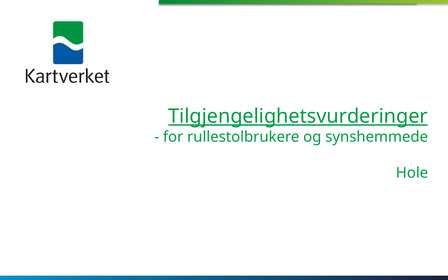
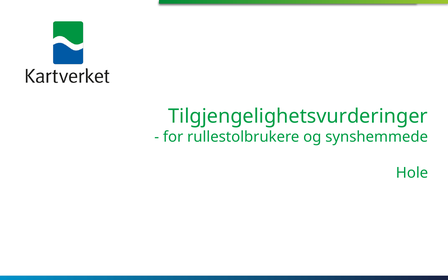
Tilgjengelighetsvurderinger underline: present -> none
